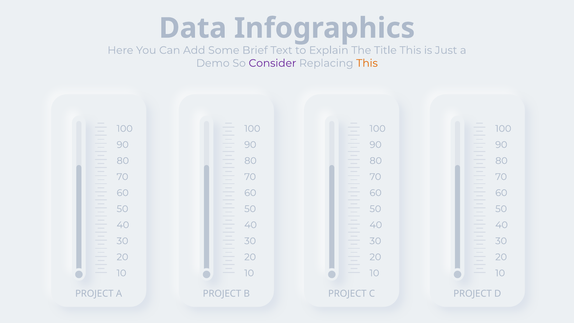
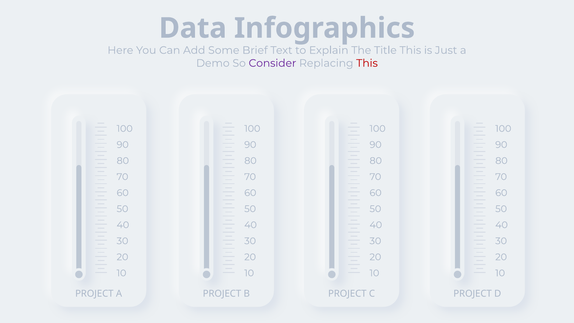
This at (367, 63) colour: orange -> red
